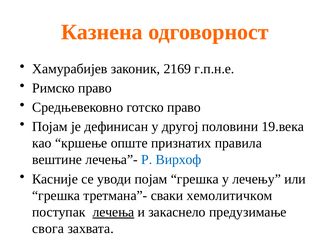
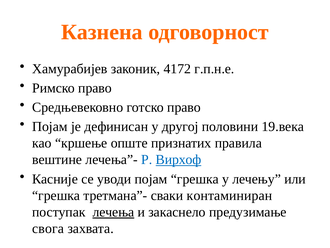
2169: 2169 -> 4172
Вирхоф underline: none -> present
хемолитичком: хемолитичком -> контаминиран
